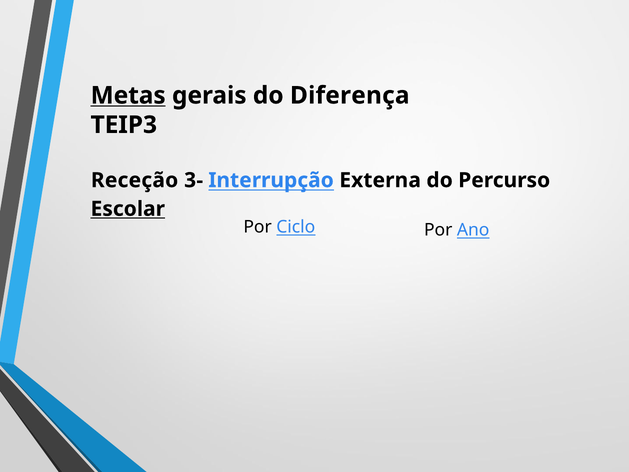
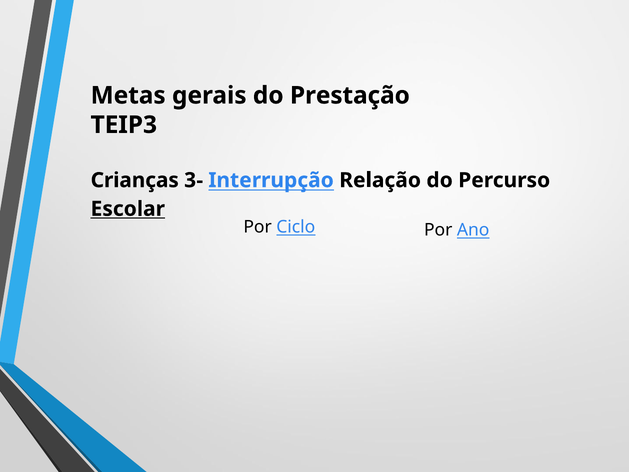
Metas underline: present -> none
Diferença: Diferença -> Prestação
Receção: Receção -> Crianças
Externa: Externa -> Relação
